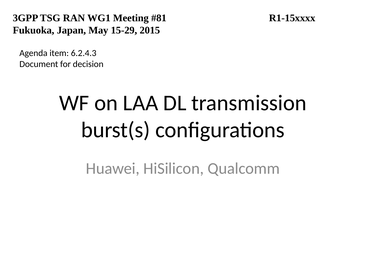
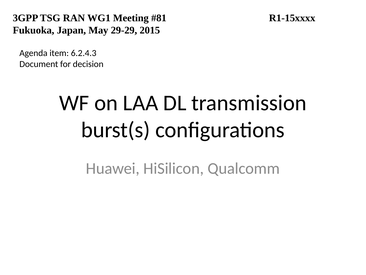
15-29: 15-29 -> 29-29
